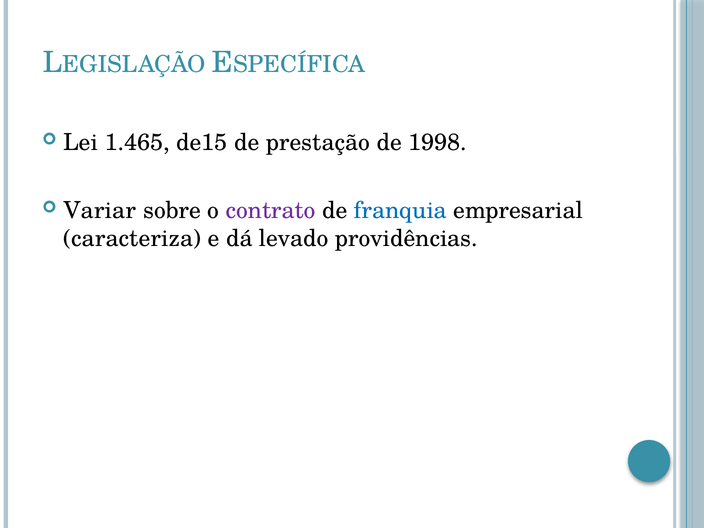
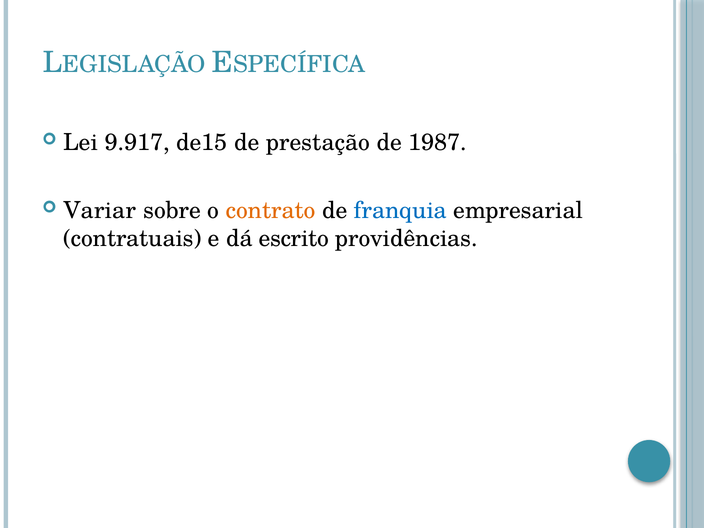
1.465: 1.465 -> 9.917
1998: 1998 -> 1987
contrato colour: purple -> orange
caracteriza: caracteriza -> contratuais
levado: levado -> escrito
